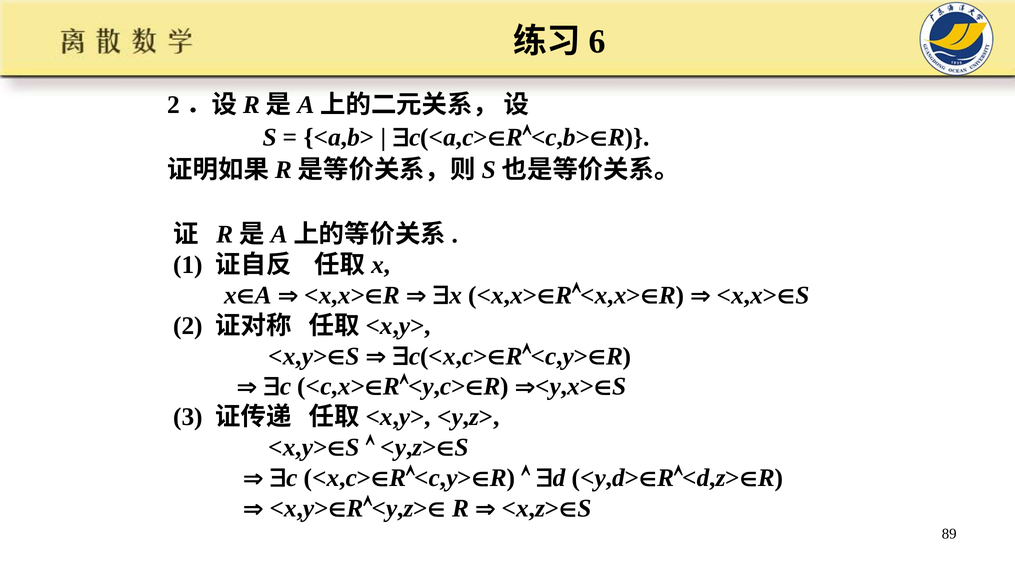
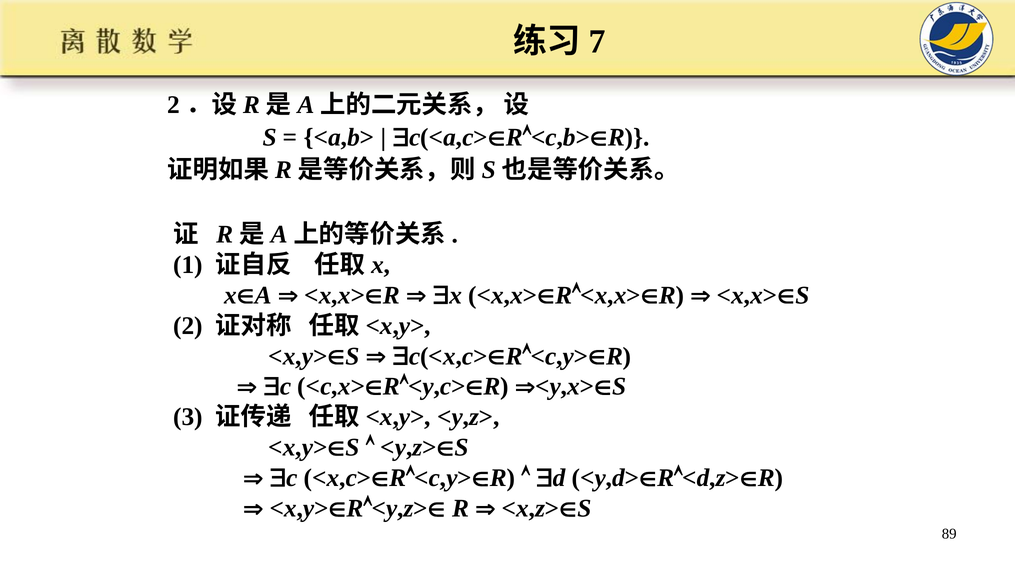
6: 6 -> 7
